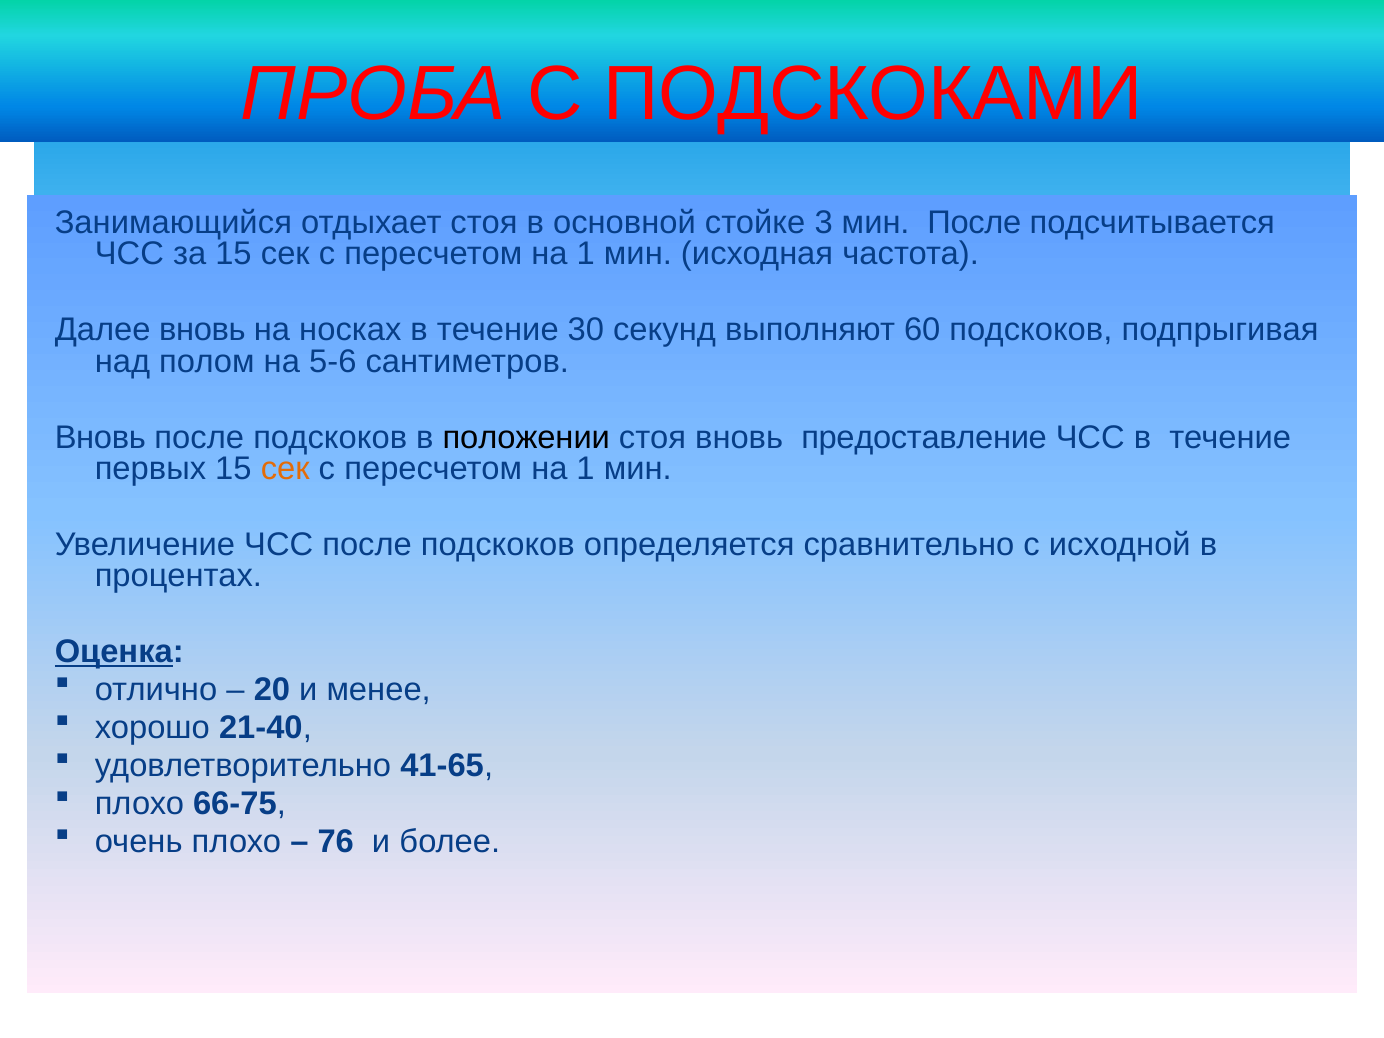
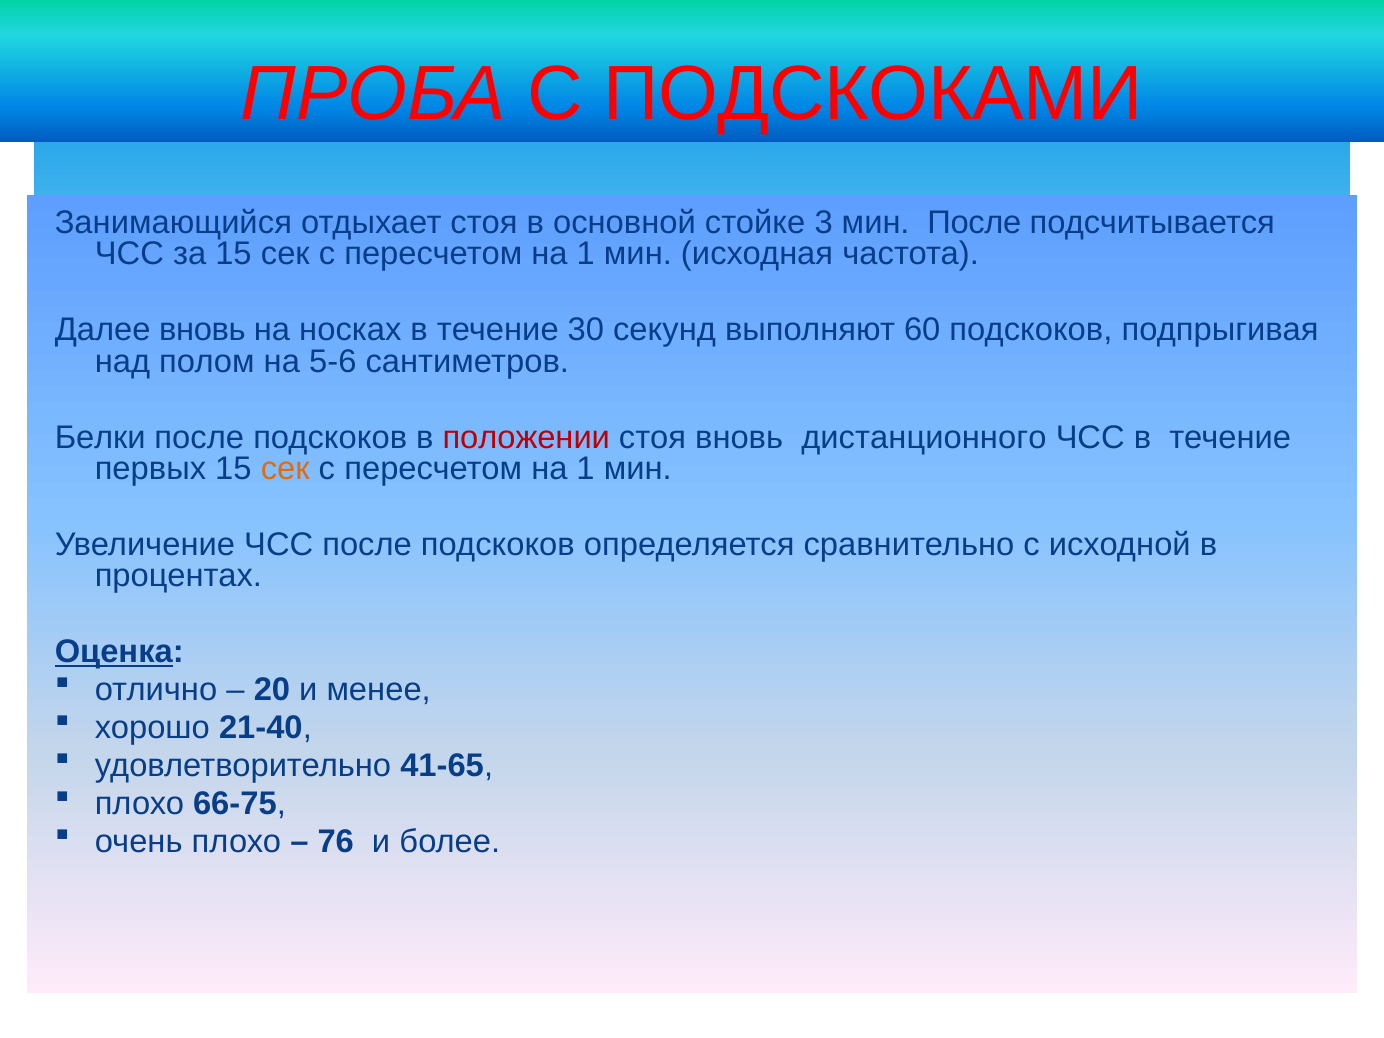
Вновь at (100, 437): Вновь -> Белки
положении colour: black -> red
предоставление: предоставление -> дистанционного
